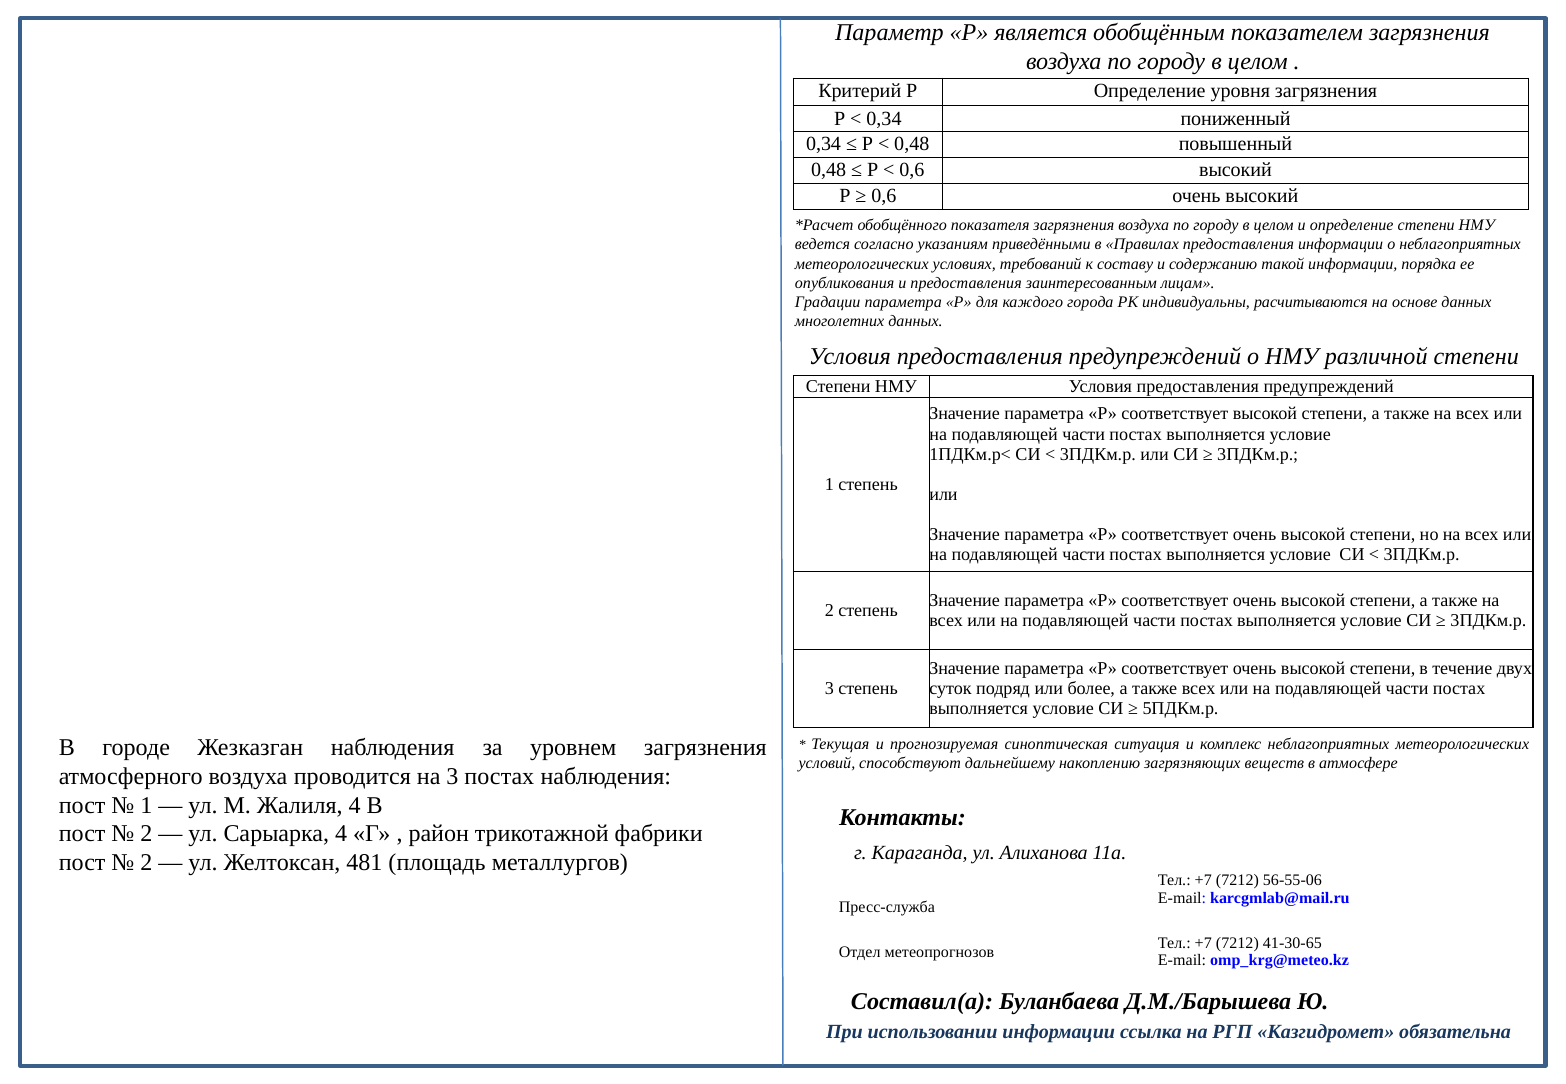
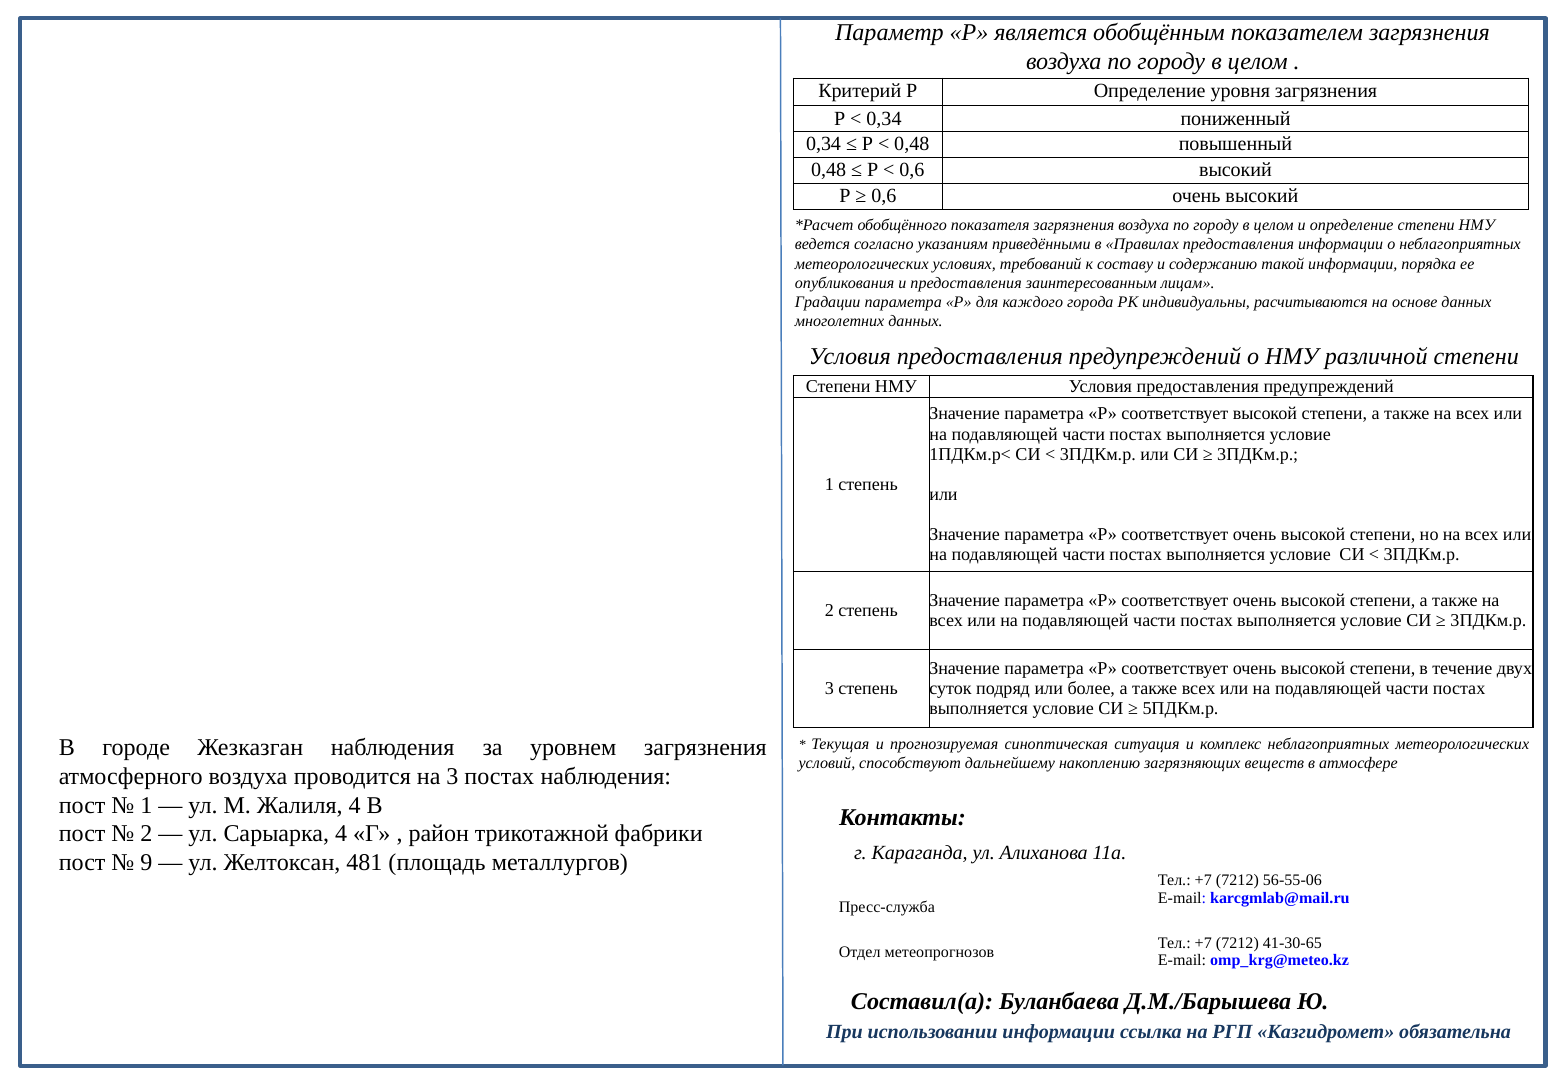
2 at (146, 863): 2 -> 9
